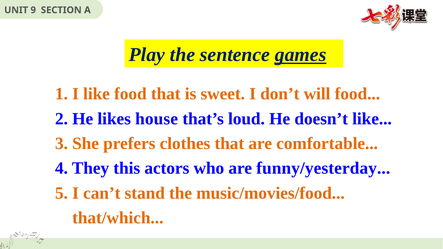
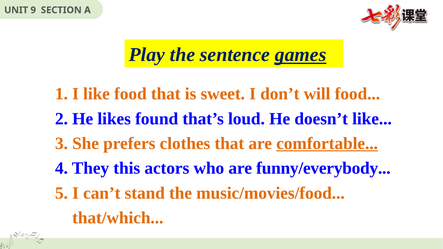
house: house -> found
comfortable underline: none -> present
funny/yesterday: funny/yesterday -> funny/everybody
